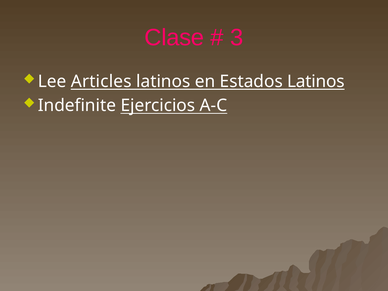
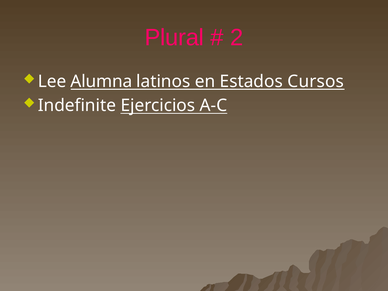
Clase: Clase -> Plural
3: 3 -> 2
Articles: Articles -> Alumna
Estados Latinos: Latinos -> Cursos
